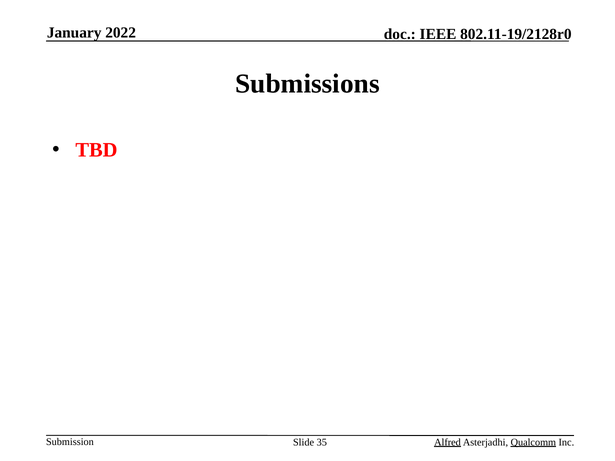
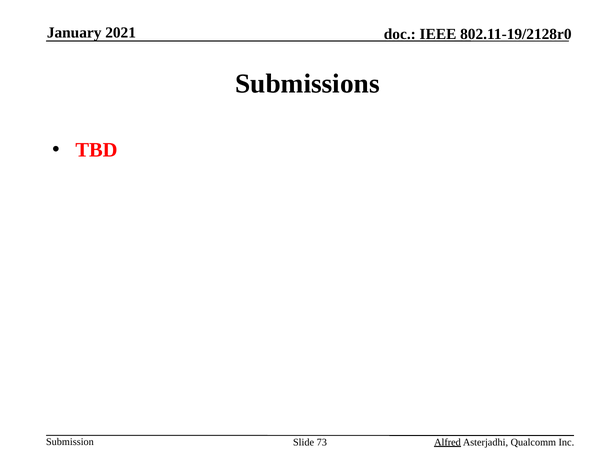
2022: 2022 -> 2021
35: 35 -> 73
Qualcomm underline: present -> none
